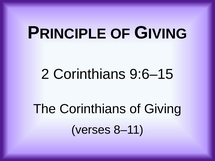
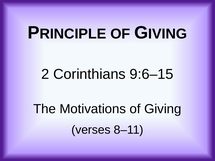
The Corinthians: Corinthians -> Motivations
